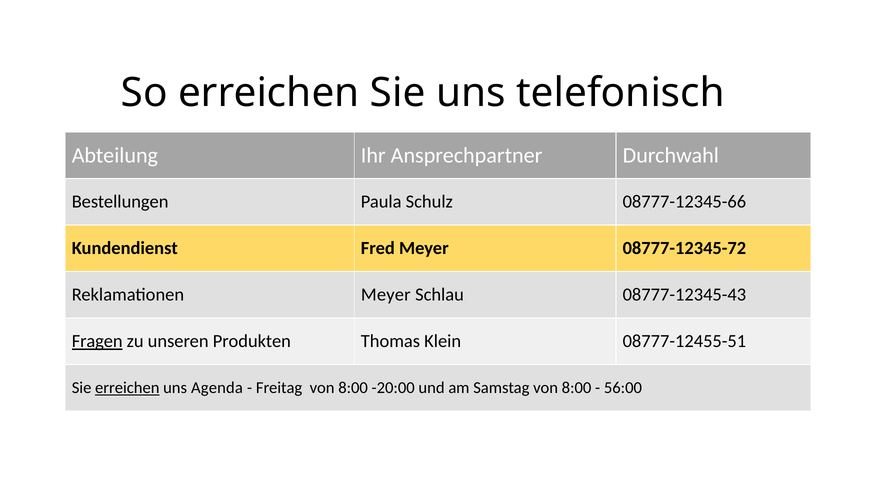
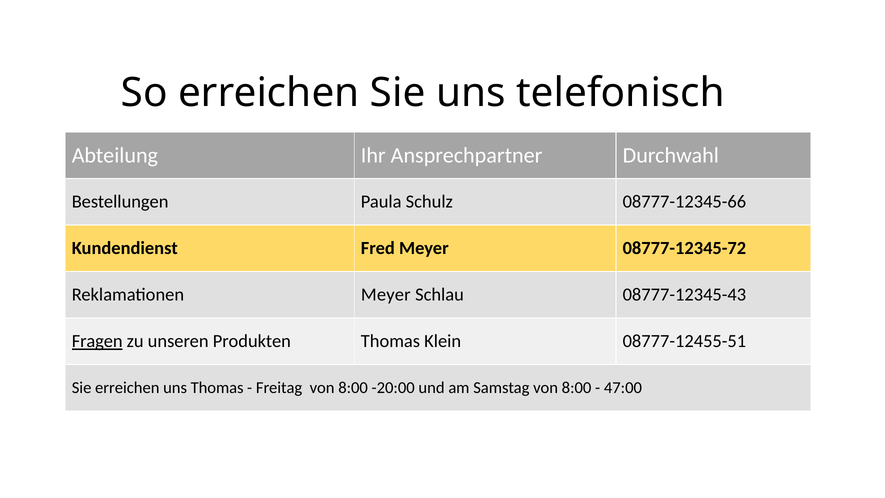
erreichen at (127, 388) underline: present -> none
uns Agenda: Agenda -> Thomas
56:00: 56:00 -> 47:00
